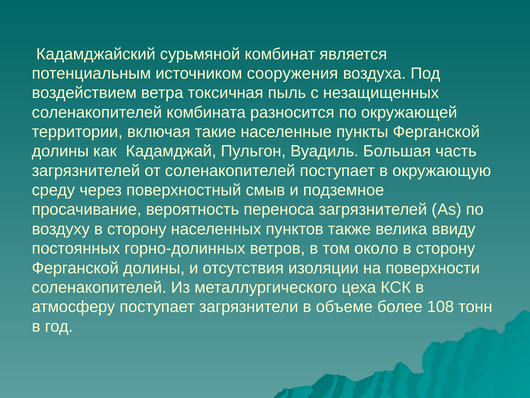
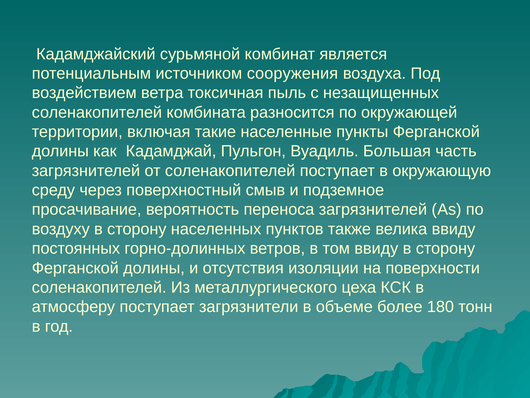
том около: около -> ввиду
108: 108 -> 180
